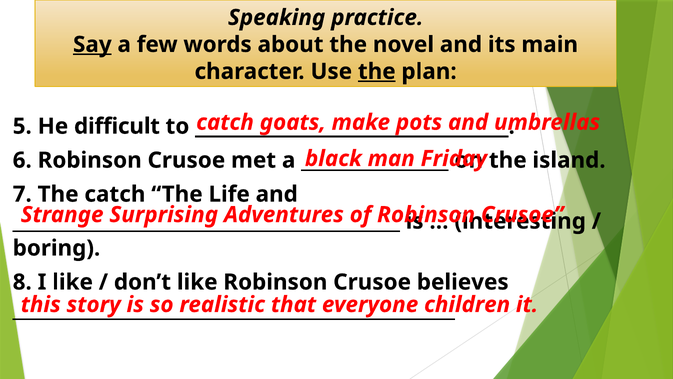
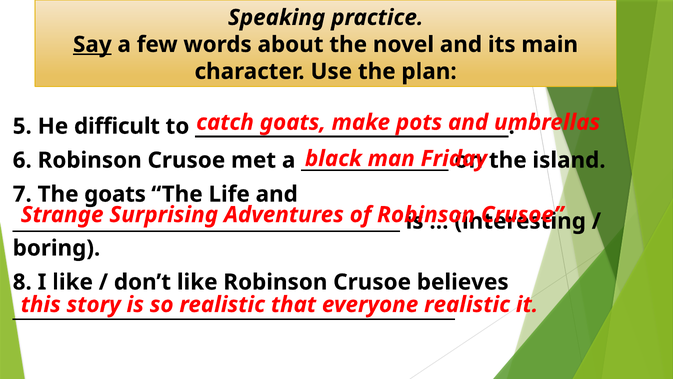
the at (377, 71) underline: present -> none
The catch: catch -> goats
children at (467, 304): children -> realistic
